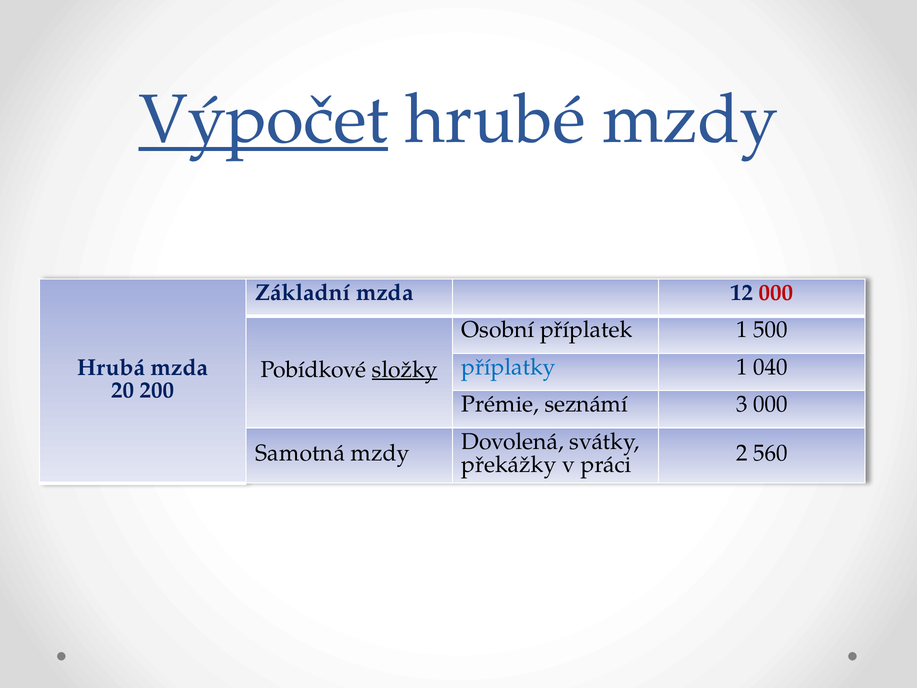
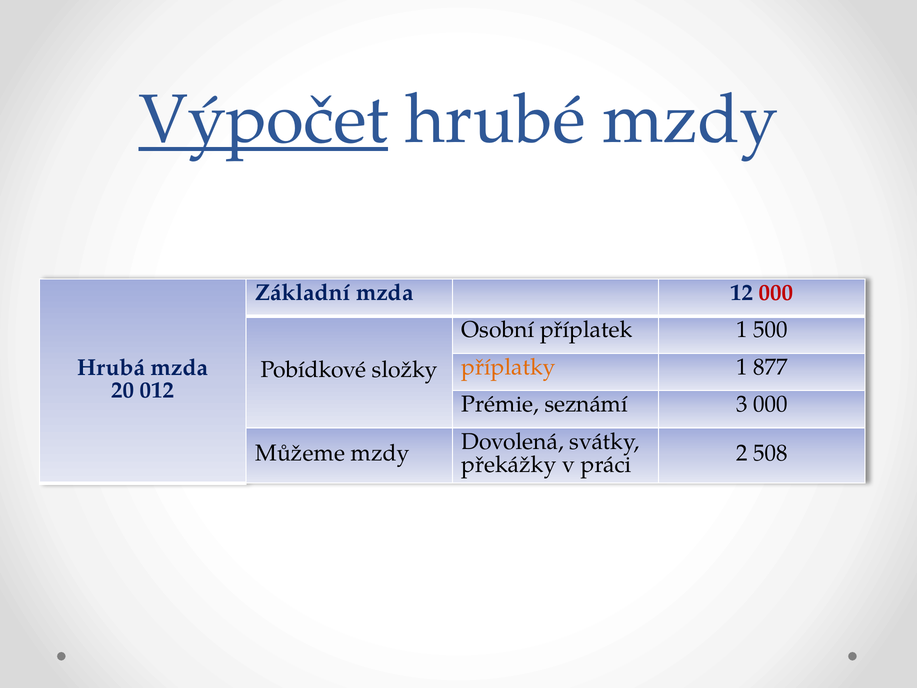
příplatky colour: blue -> orange
040: 040 -> 877
složky underline: present -> none
200: 200 -> 012
Samotná: Samotná -> Můžeme
560: 560 -> 508
